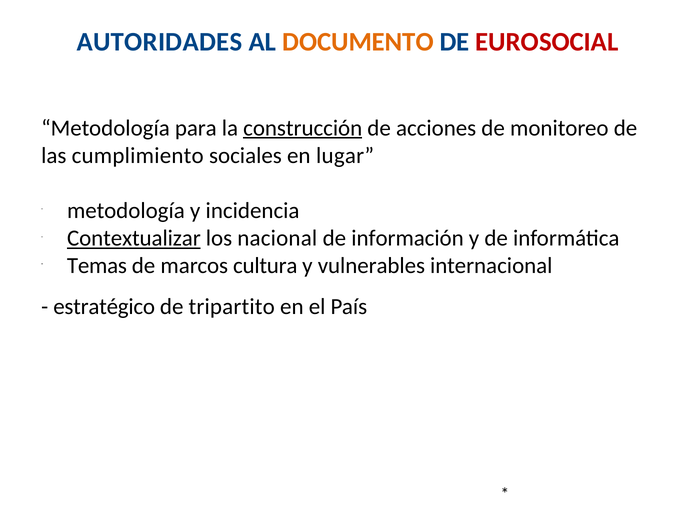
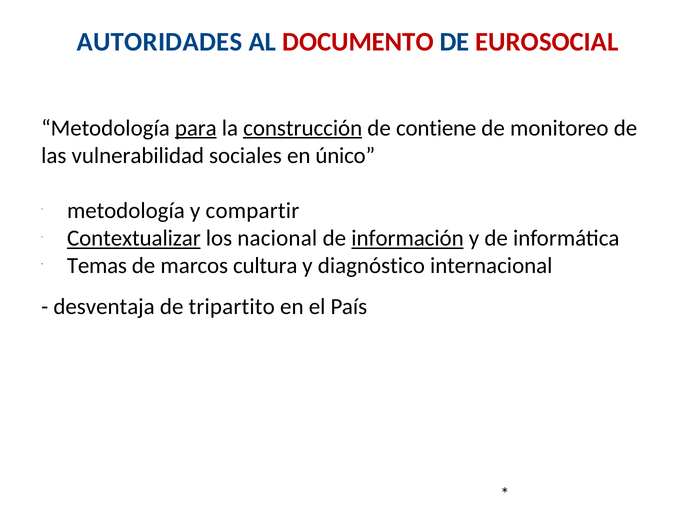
DOCUMENTO colour: orange -> red
para underline: none -> present
acciones: acciones -> contiene
cumplimiento: cumplimiento -> vulnerabilidad
lugar: lugar -> único
incidencia: incidencia -> compartir
información underline: none -> present
vulnerables: vulnerables -> diagnóstico
estratégico: estratégico -> desventaja
